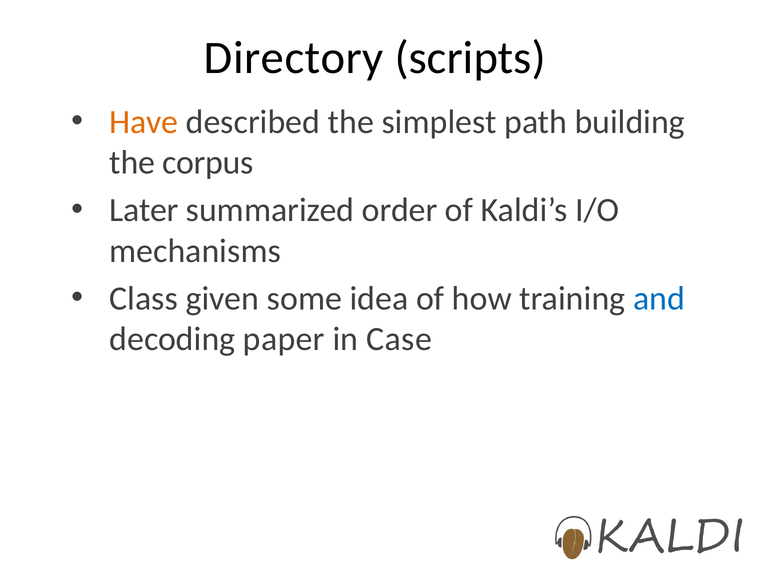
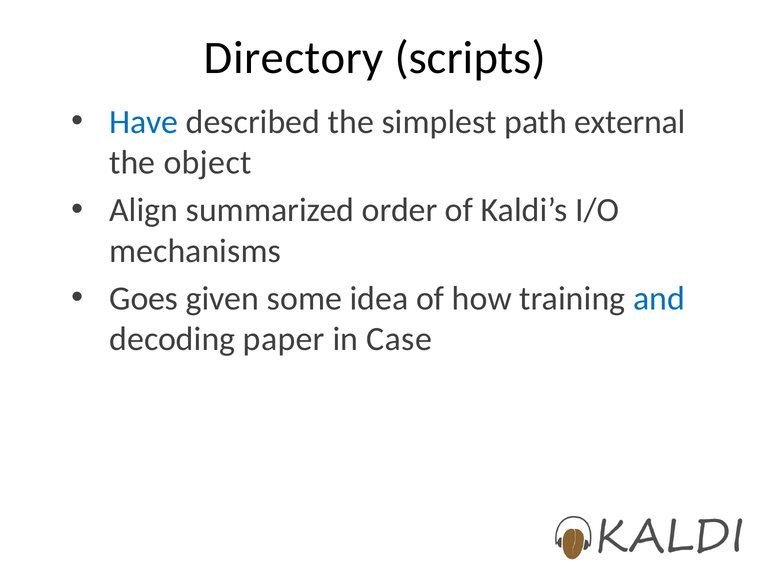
Have colour: orange -> blue
building: building -> external
corpus: corpus -> object
Later: Later -> Align
Class: Class -> Goes
